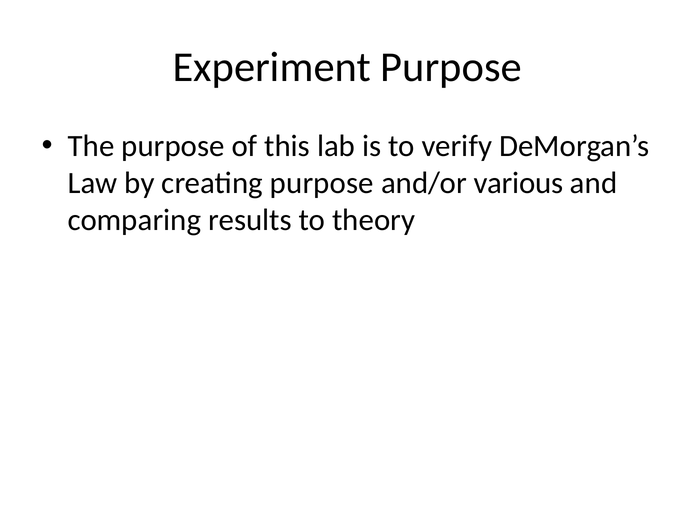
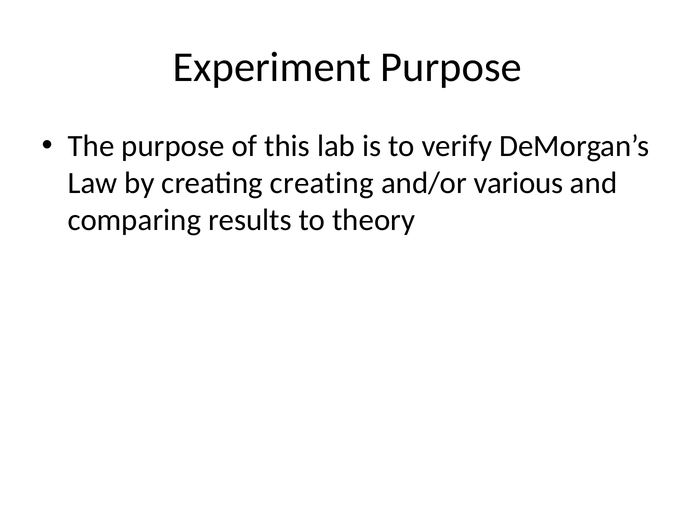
creating purpose: purpose -> creating
